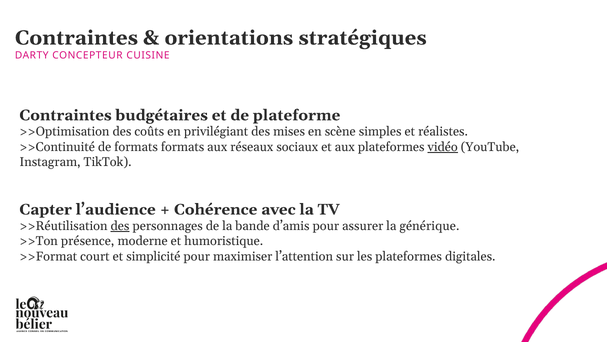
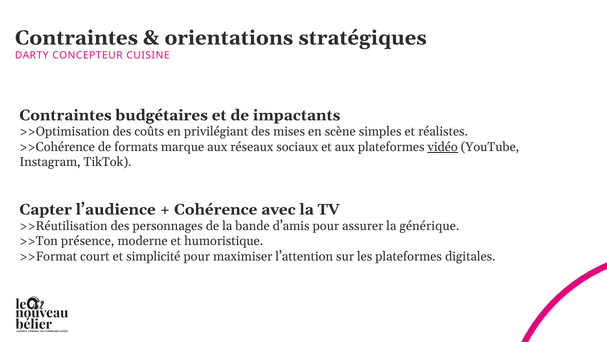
plateforme: plateforme -> impactants
>>Continuité: >>Continuité -> >>Cohérence
formats formats: formats -> marque
des at (120, 226) underline: present -> none
